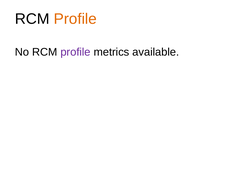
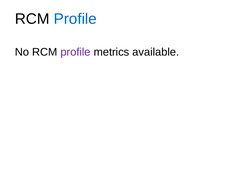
Profile at (75, 19) colour: orange -> blue
